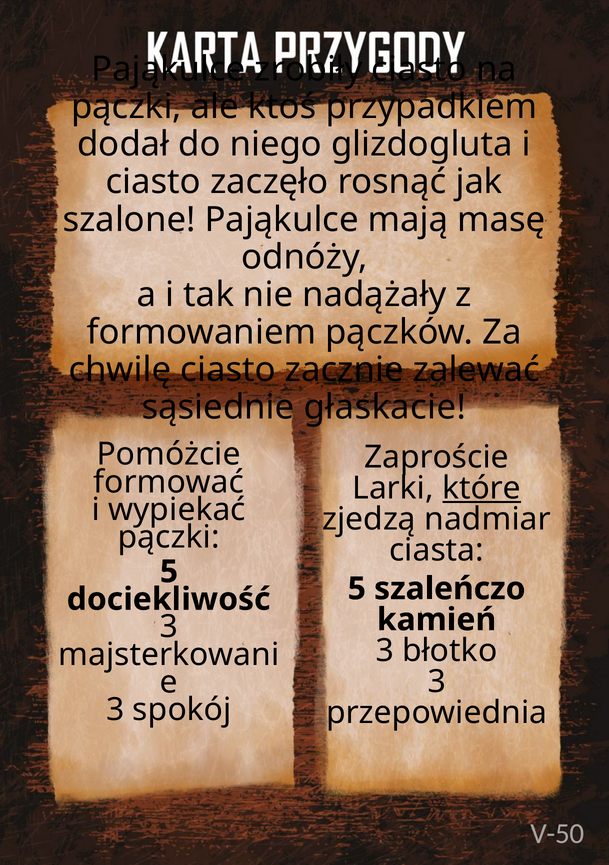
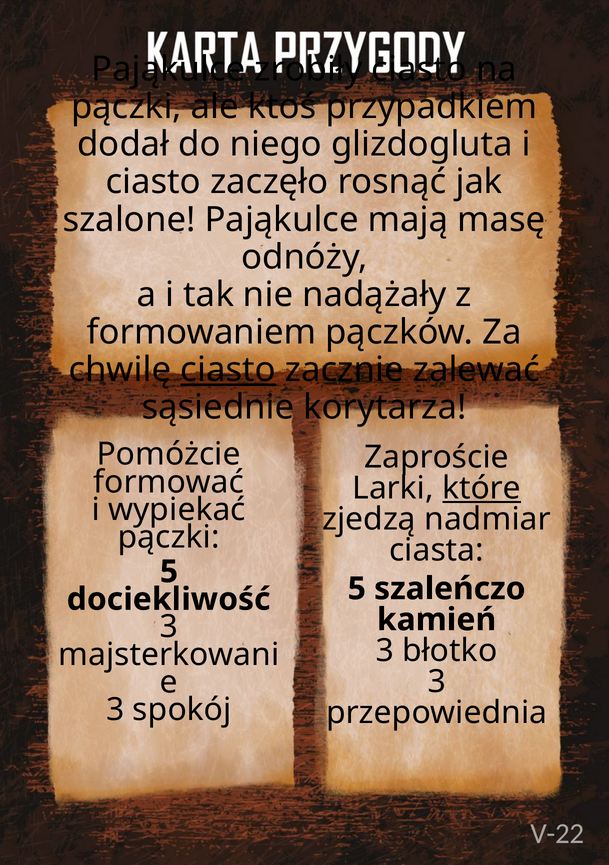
ciasto at (228, 370) underline: none -> present
głaskacie: głaskacie -> korytarza
V-50: V-50 -> V-22
